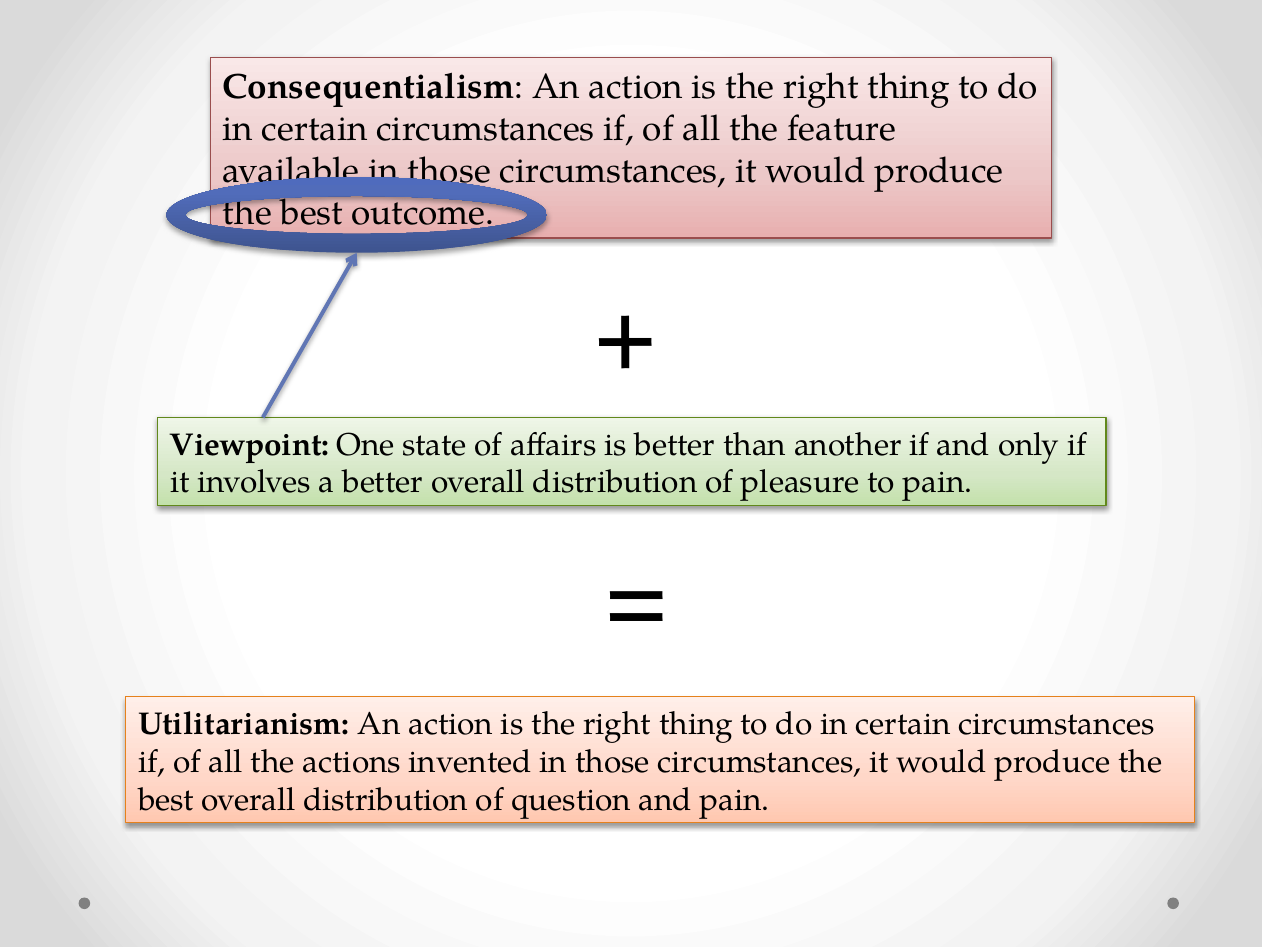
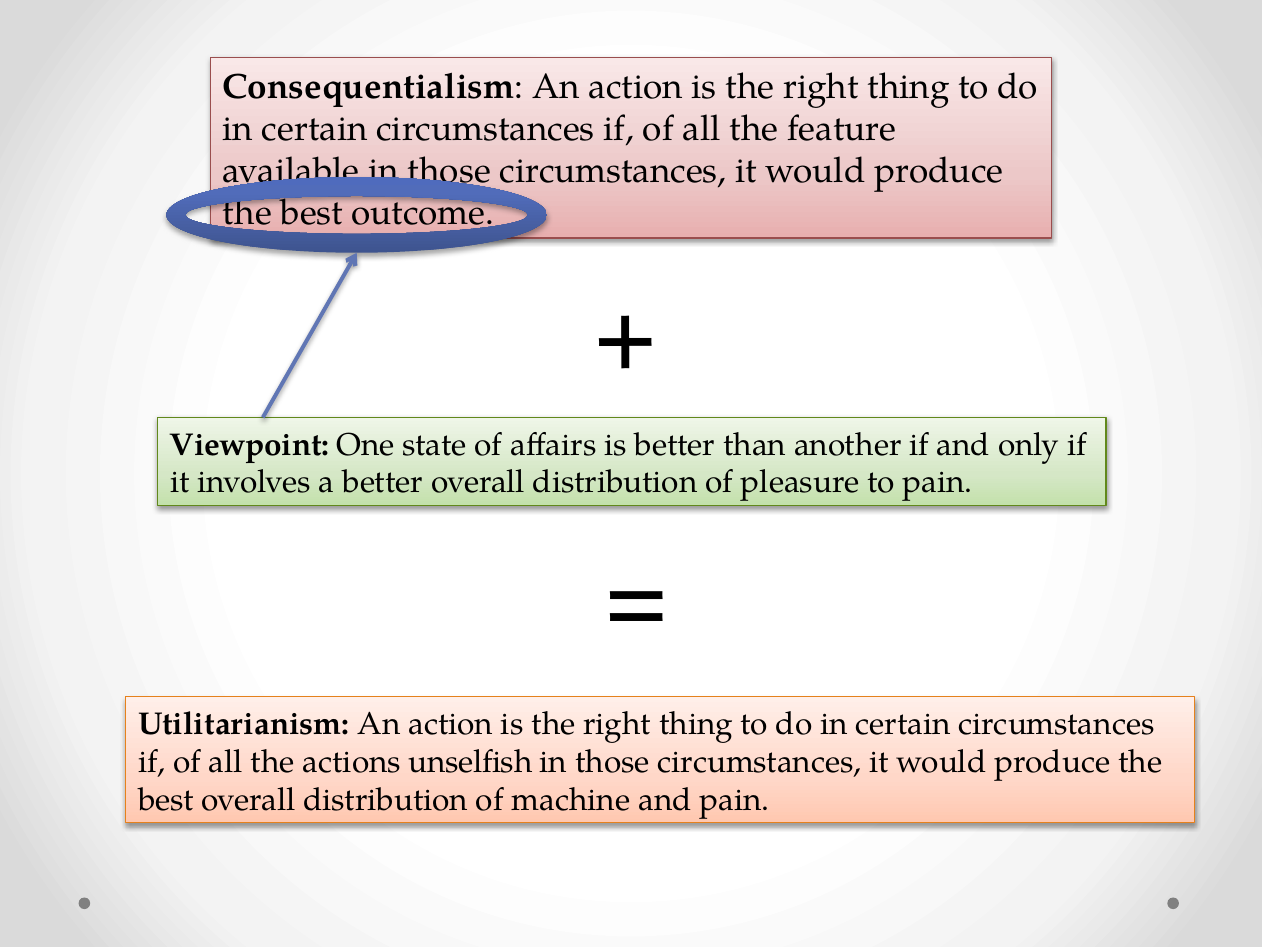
invented: invented -> unselfish
question: question -> machine
